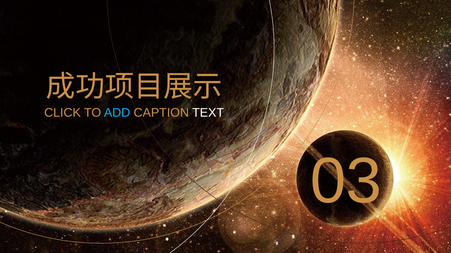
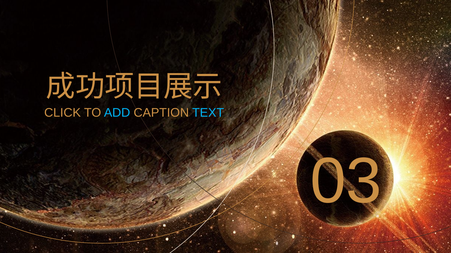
TEXT colour: white -> light blue
